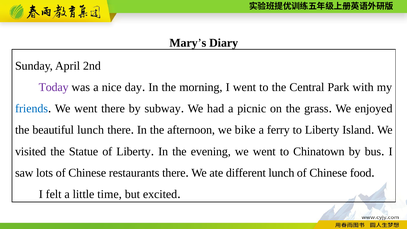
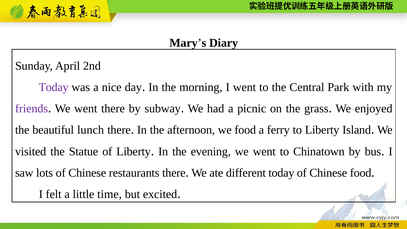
friends colour: blue -> purple
we bike: bike -> food
different lunch: lunch -> today
